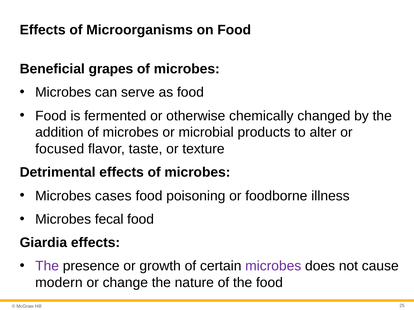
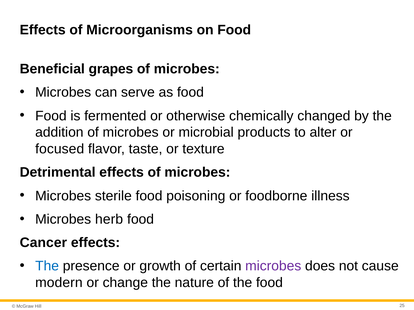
cases: cases -> sterile
fecal: fecal -> herb
Giardia: Giardia -> Cancer
The at (47, 267) colour: purple -> blue
